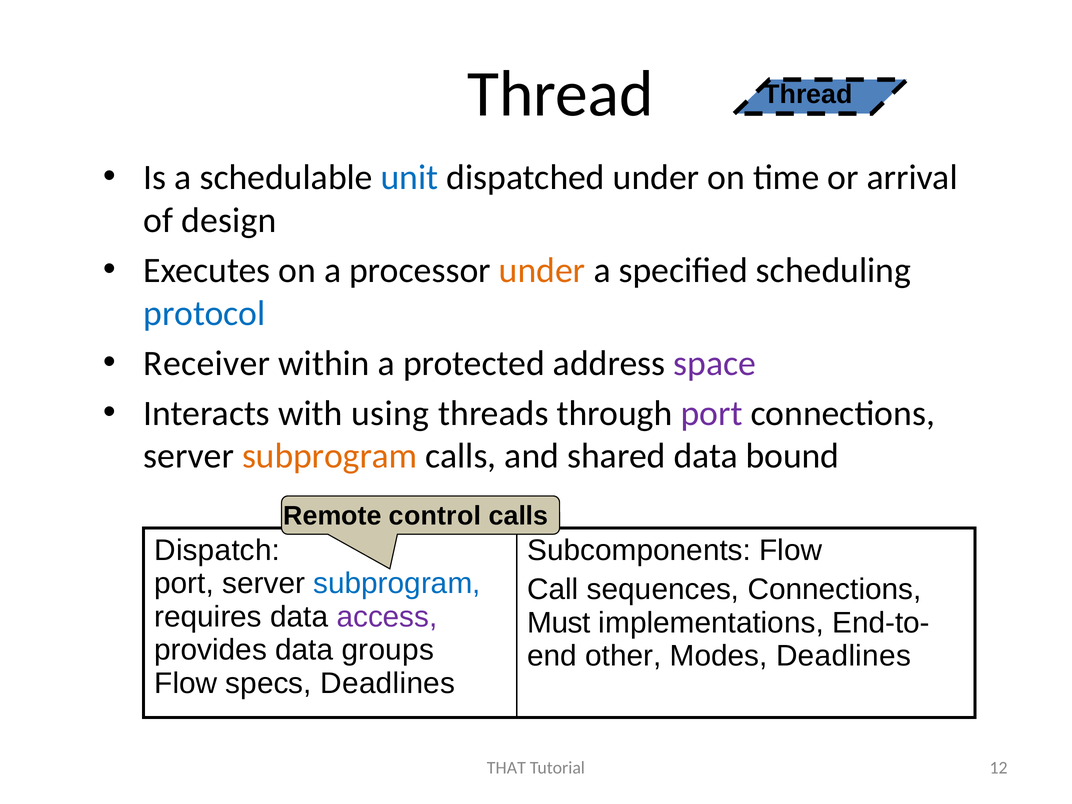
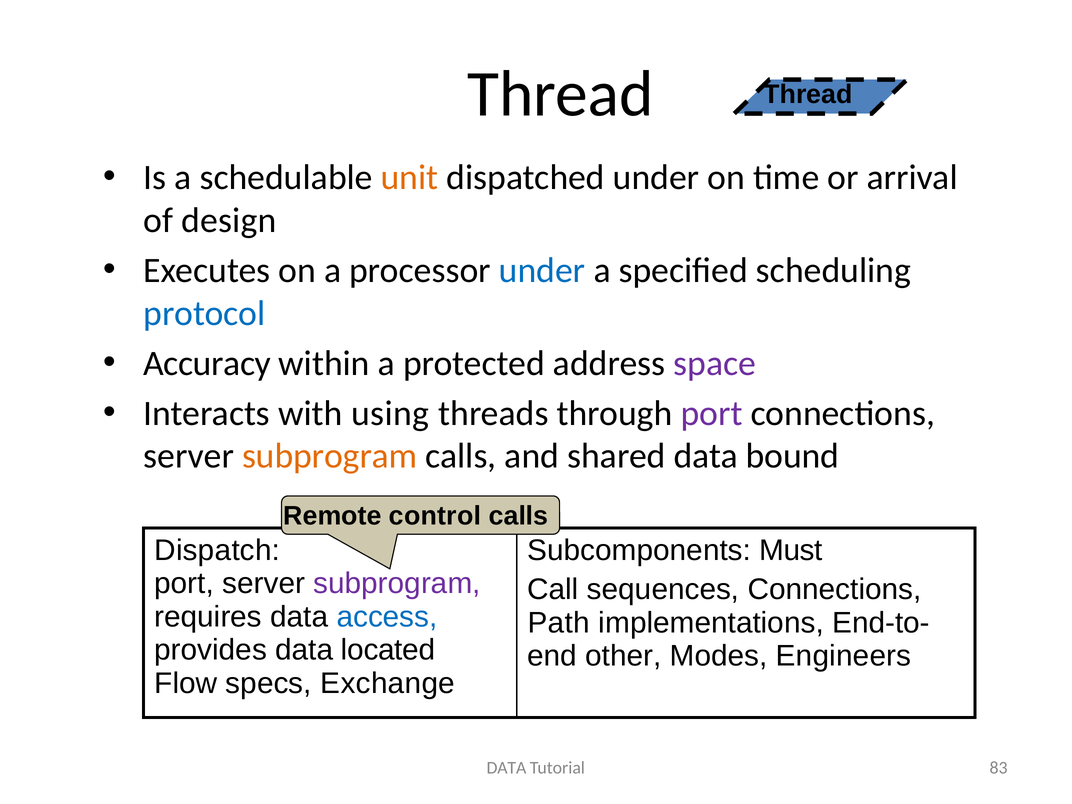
unit colour: blue -> orange
under at (542, 270) colour: orange -> blue
Receiver: Receiver -> Accuracy
Flow at (791, 550): Flow -> Must
subprogram at (397, 584) colour: blue -> purple
access colour: purple -> blue
Must: Must -> Path
groups: groups -> located
Modes Deadlines: Deadlines -> Engineers
specs Deadlines: Deadlines -> Exchange
THAT at (506, 768): THAT -> DATA
12: 12 -> 83
